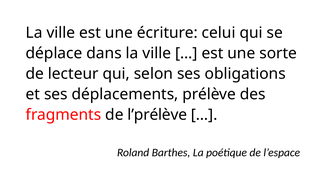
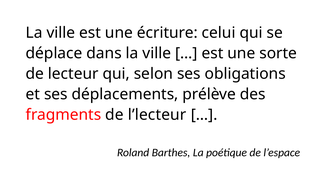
l’prélève: l’prélève -> l’lecteur
